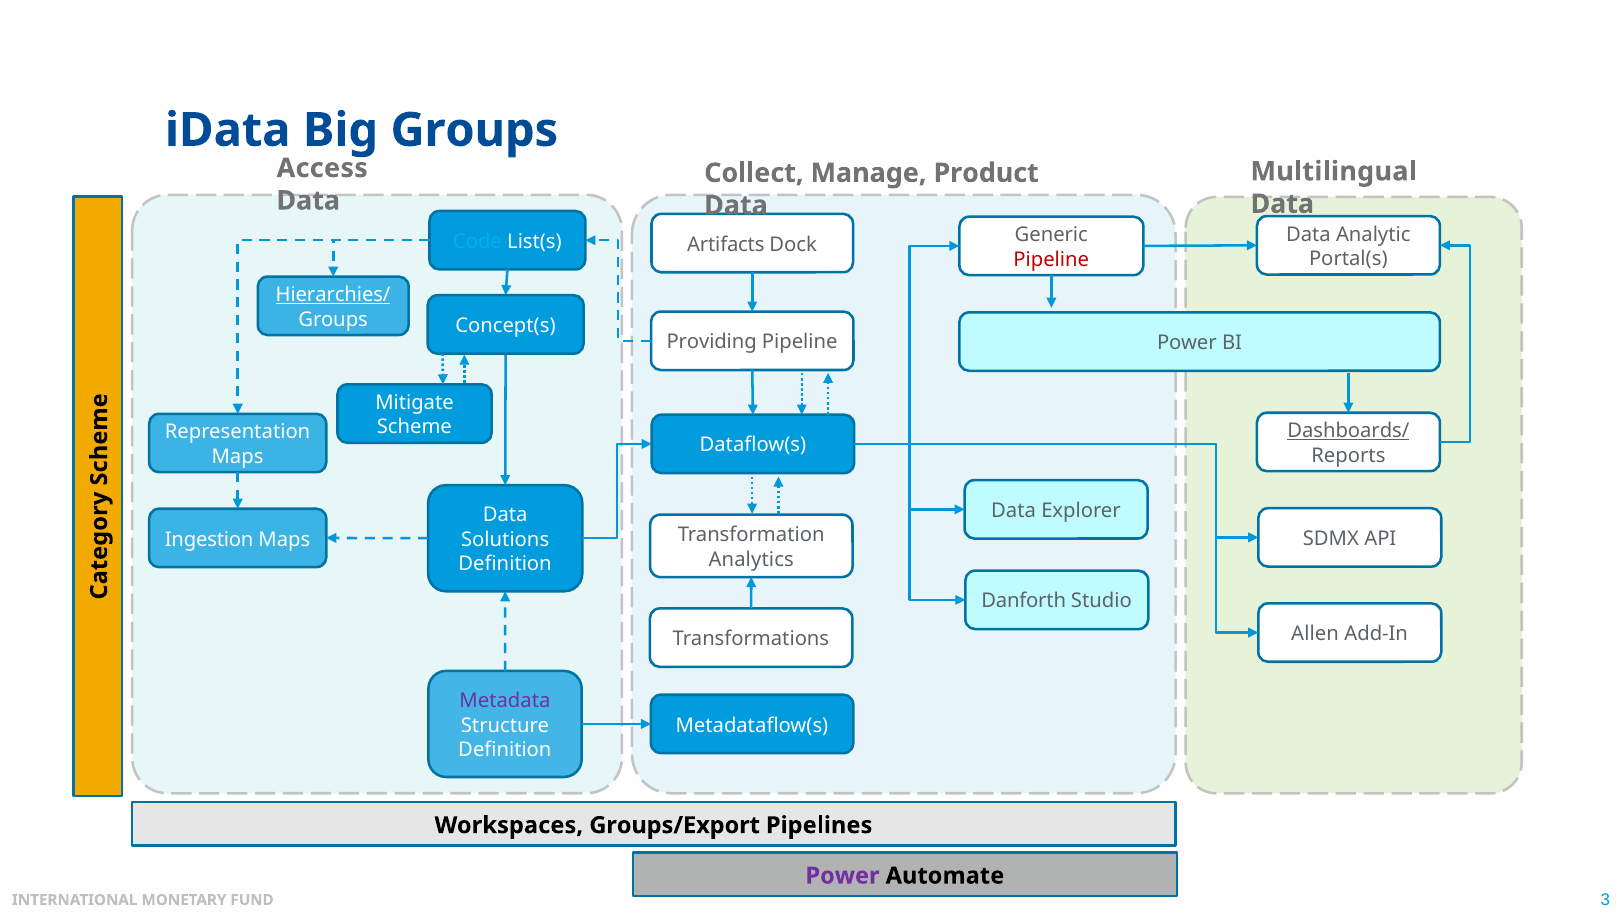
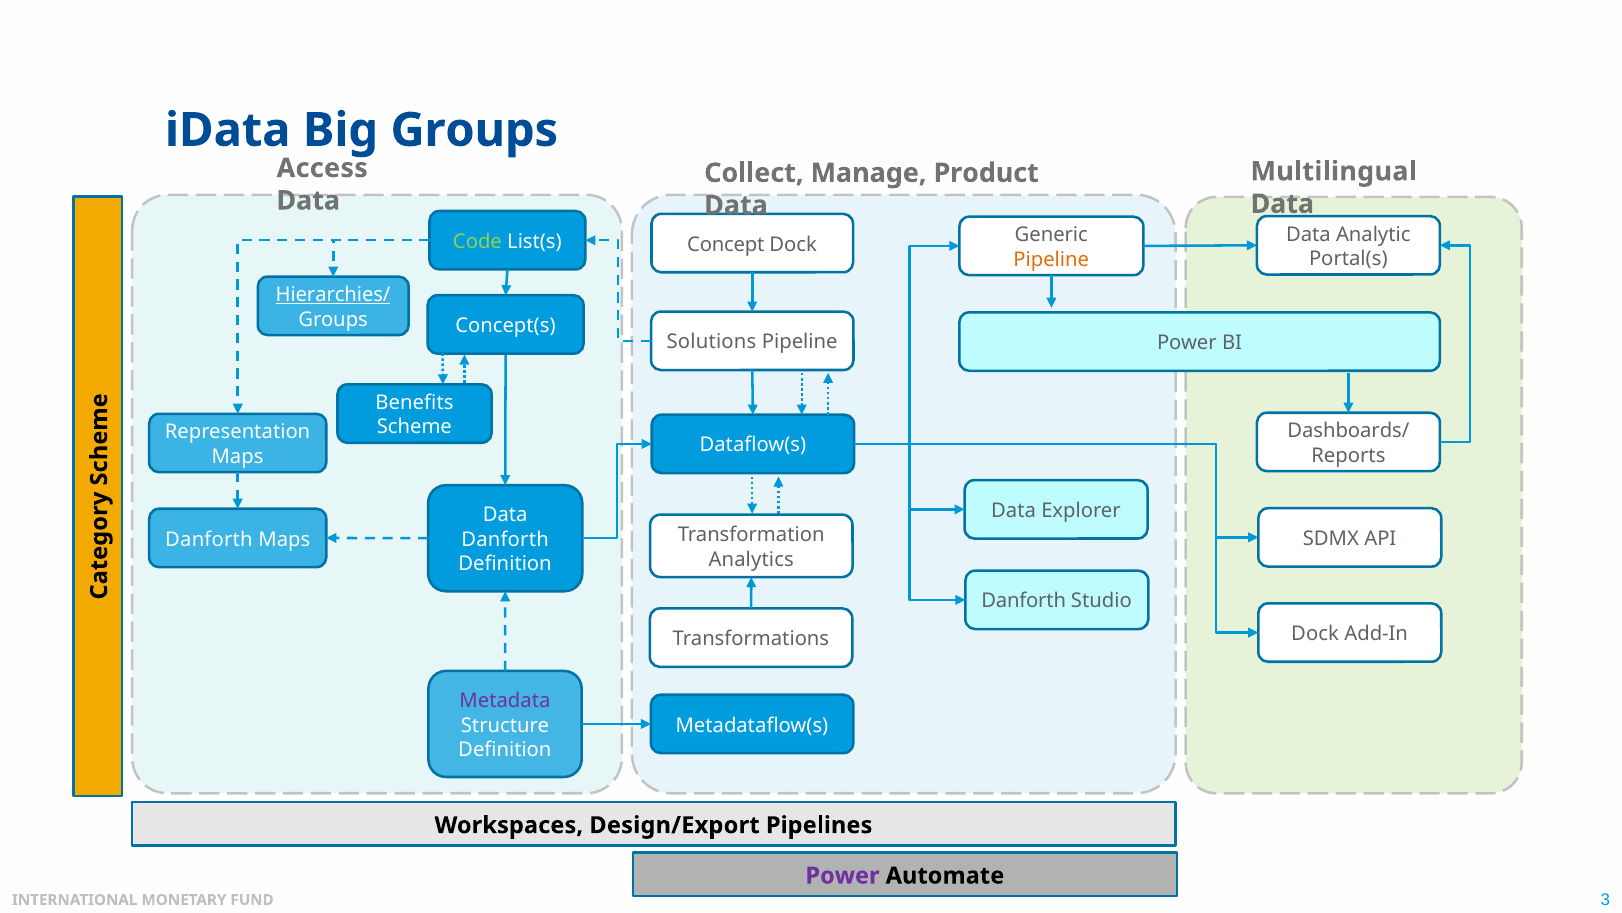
Code colour: light blue -> light green
Artifacts: Artifacts -> Concept
Pipeline at (1051, 259) colour: red -> orange
Providing: Providing -> Solutions
Mitigate: Mitigate -> Benefits
Dashboards/ underline: present -> none
Ingestion at (209, 539): Ingestion -> Danforth
Solutions at (505, 539): Solutions -> Danforth
Allen at (1315, 634): Allen -> Dock
Groups/Export: Groups/Export -> Design/Export
